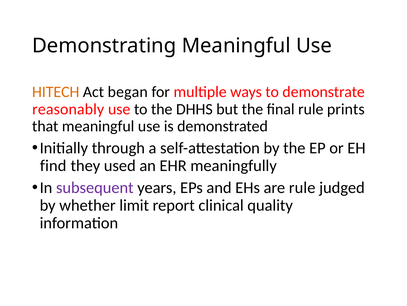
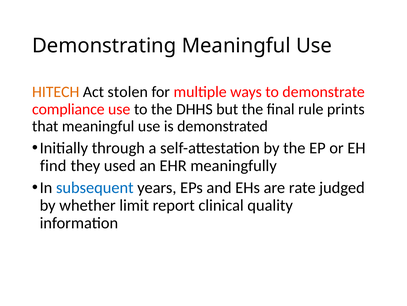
began: began -> stolen
reasonably: reasonably -> compliance
subsequent colour: purple -> blue
are rule: rule -> rate
